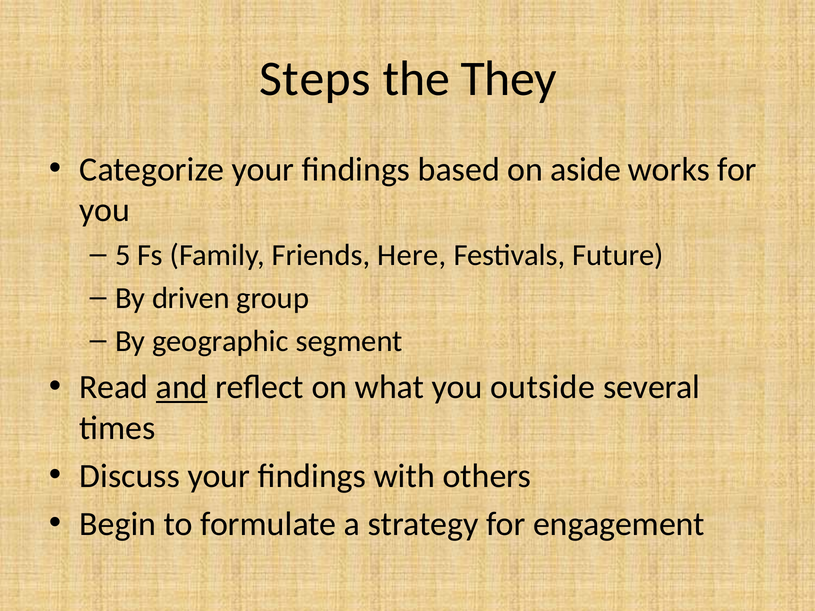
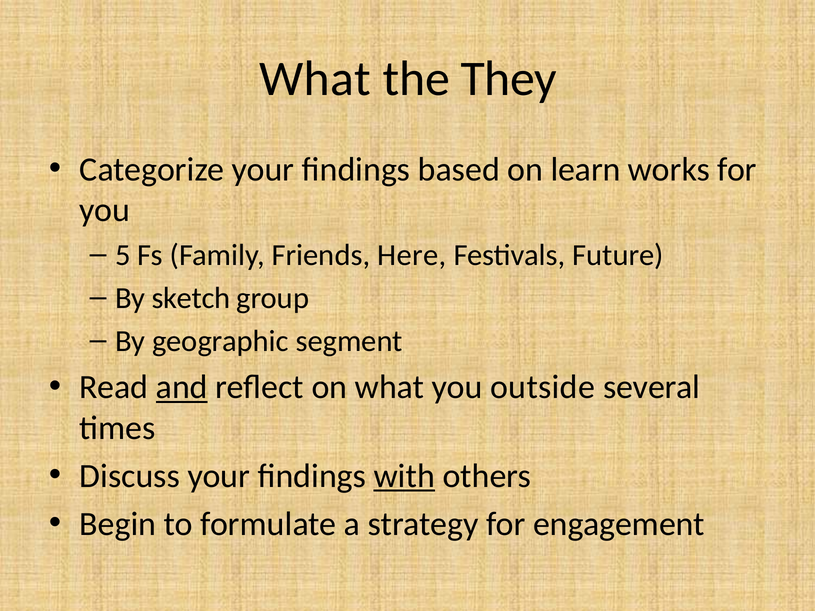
Steps at (315, 79): Steps -> What
aside: aside -> learn
driven: driven -> sketch
with underline: none -> present
